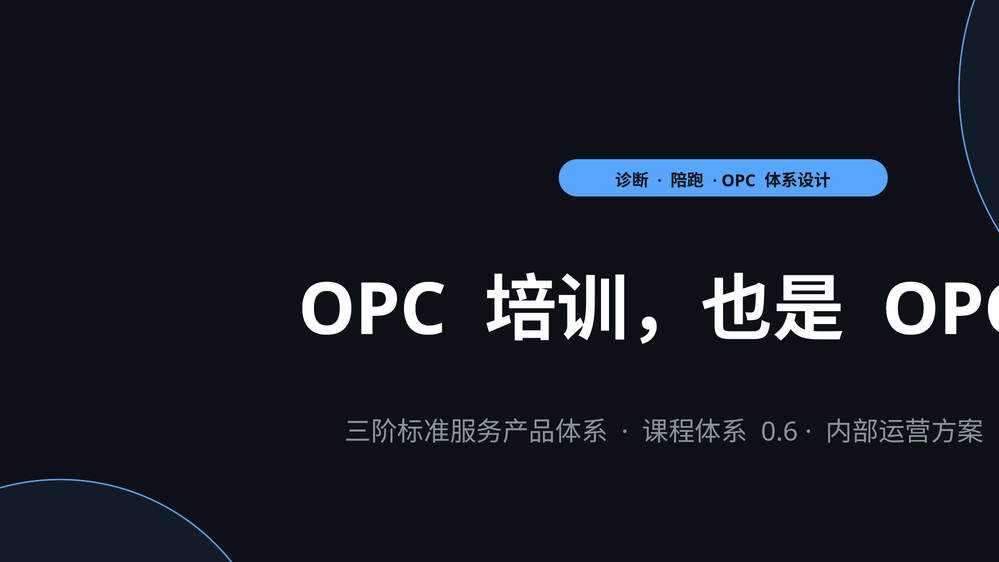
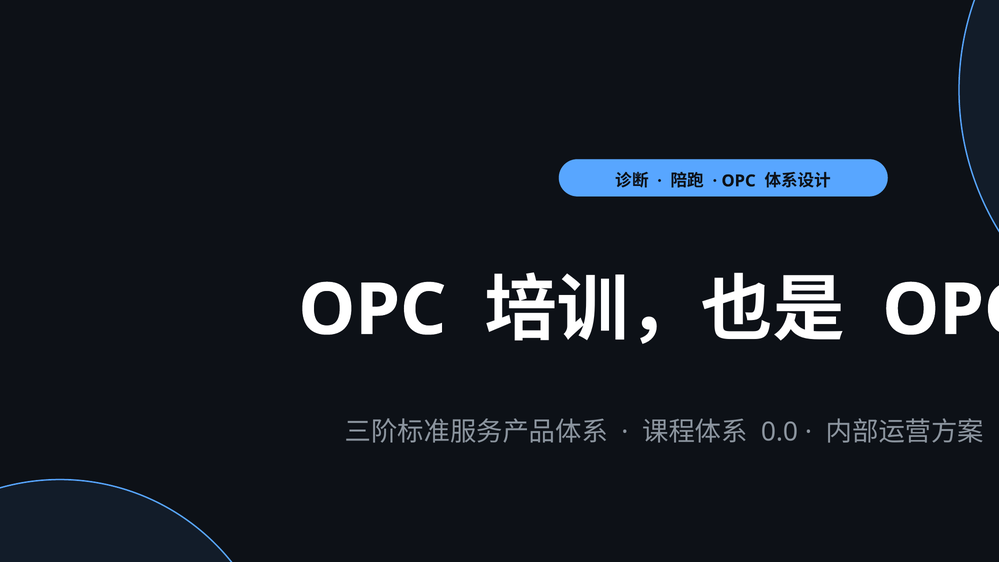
0.6: 0.6 -> 0.0
